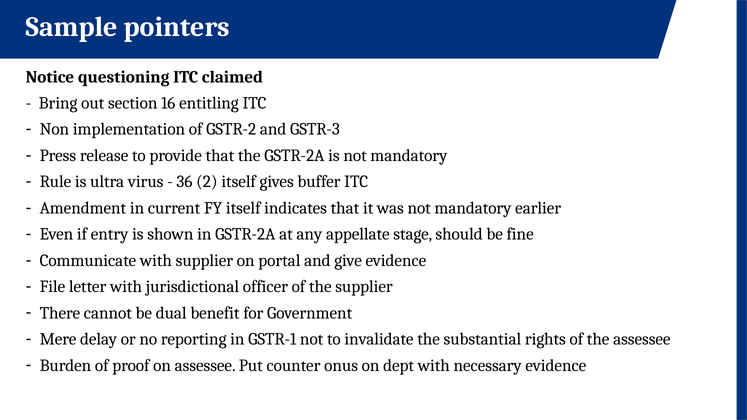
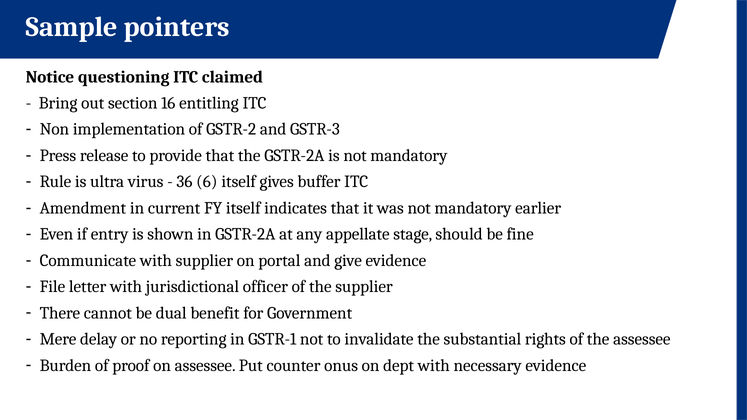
2: 2 -> 6
